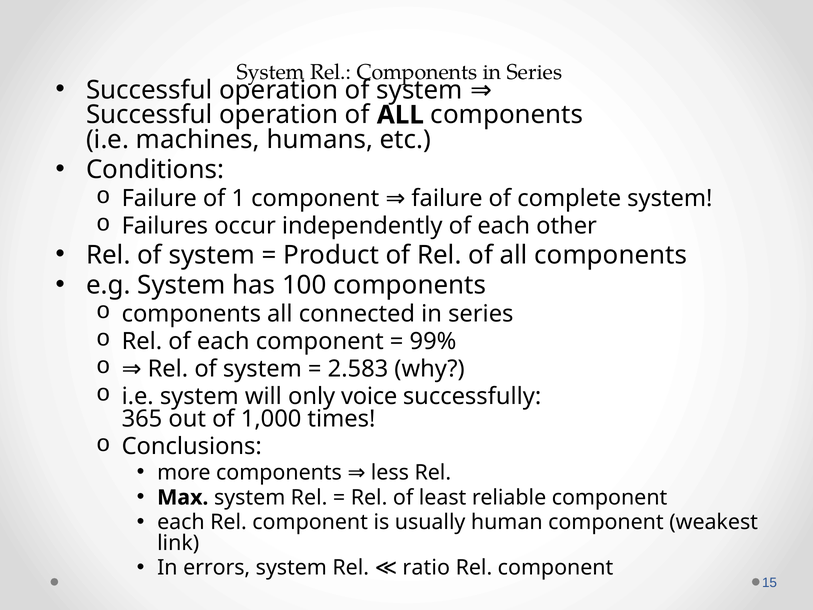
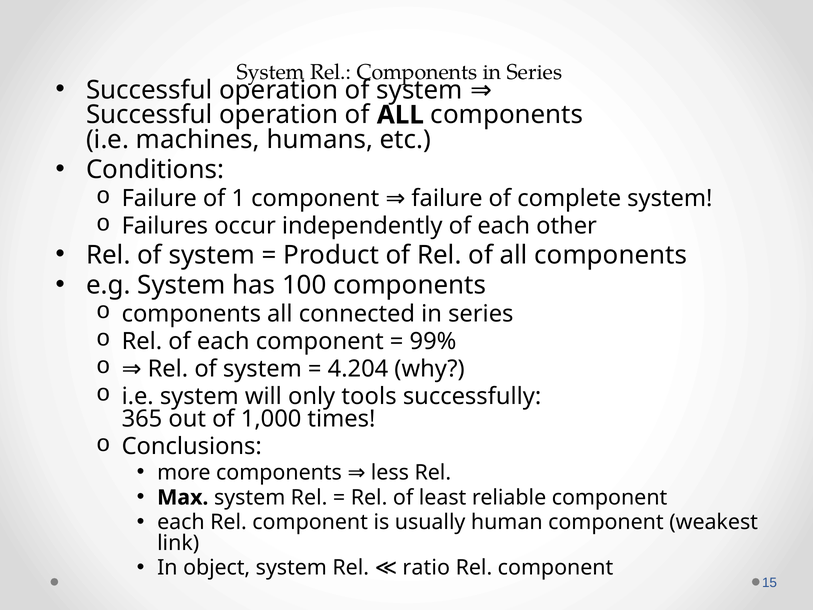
2.583: 2.583 -> 4.204
voice: voice -> tools
errors: errors -> object
